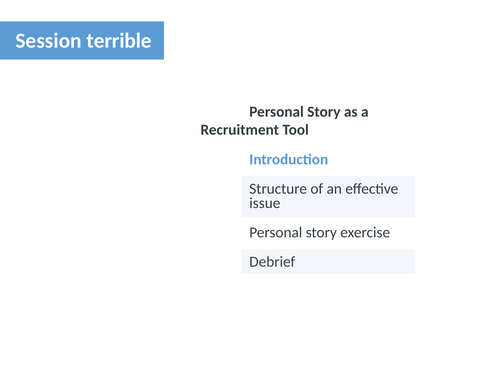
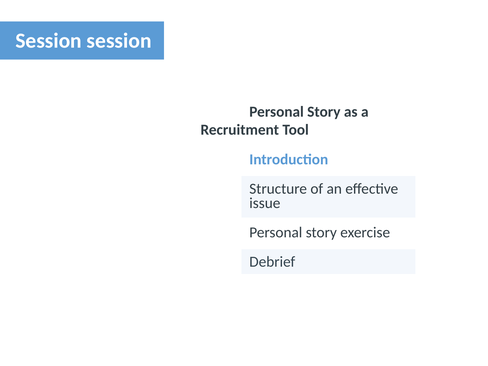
Session terrible: terrible -> session
